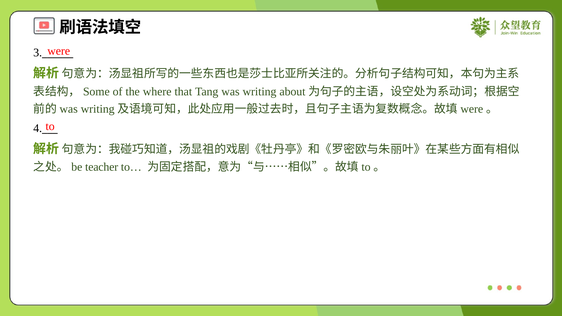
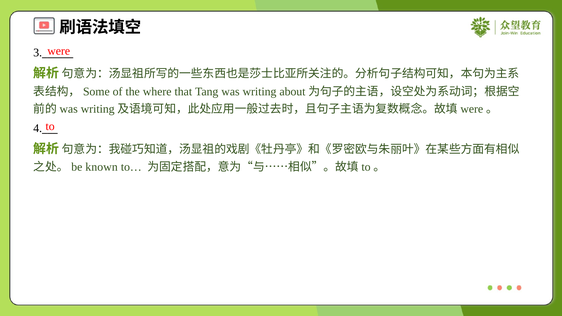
teacher: teacher -> known
